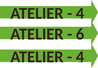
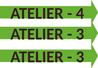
6 at (80, 34): 6 -> 3
4 at (80, 57): 4 -> 3
